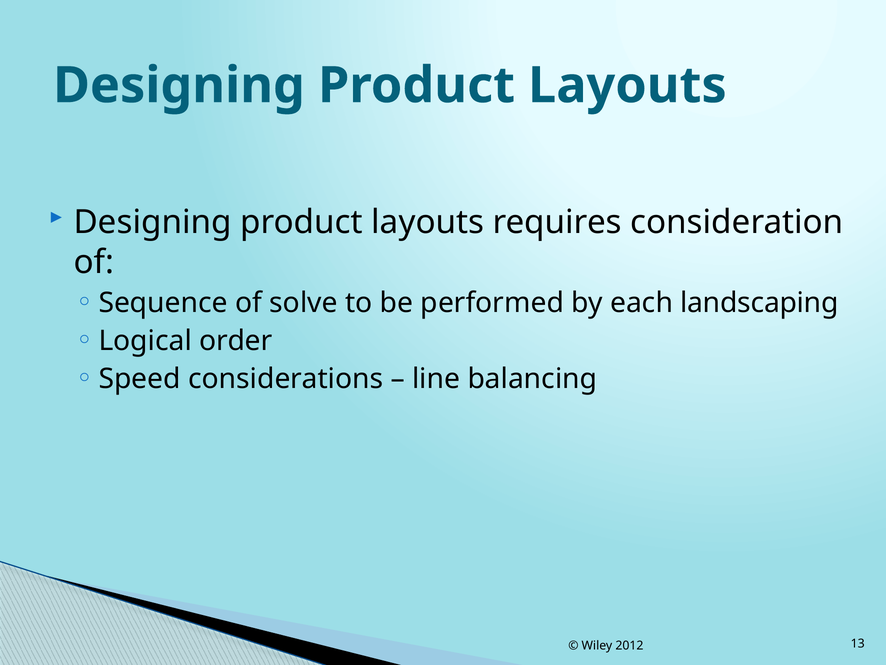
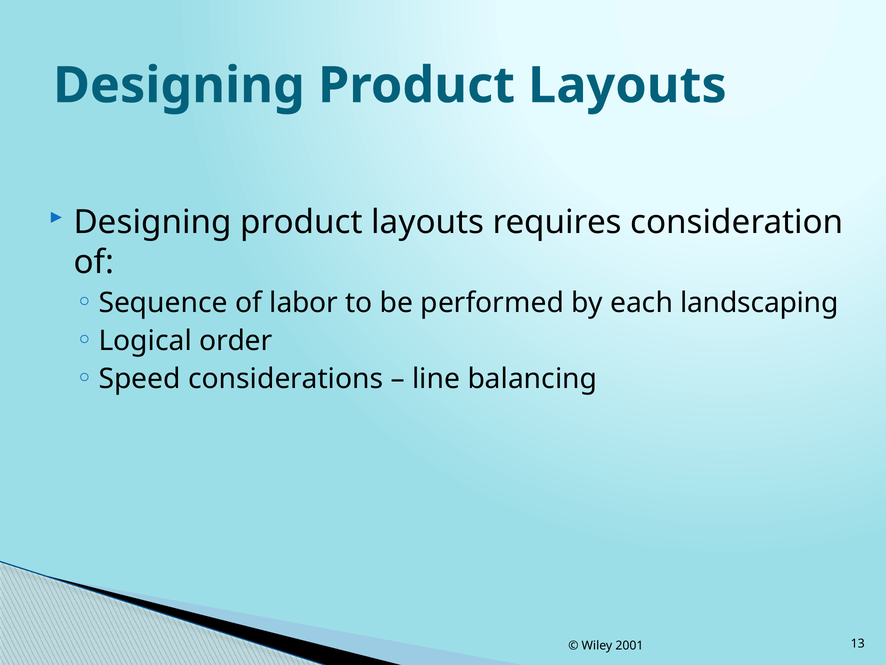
solve: solve -> labor
2012: 2012 -> 2001
